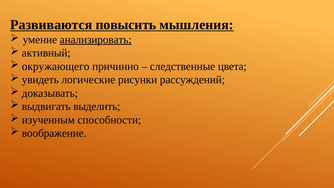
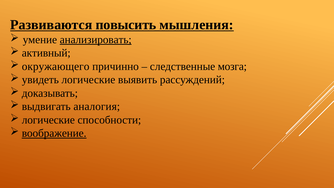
цвета: цвета -> мозга
рисунки: рисунки -> выявить
выделить: выделить -> аналогия
изученным at (48, 120): изученным -> логические
воображение underline: none -> present
